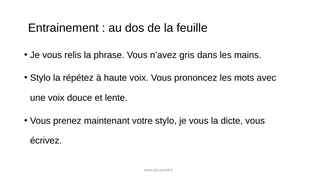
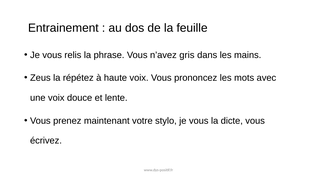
Stylo at (40, 78): Stylo -> Zeus
